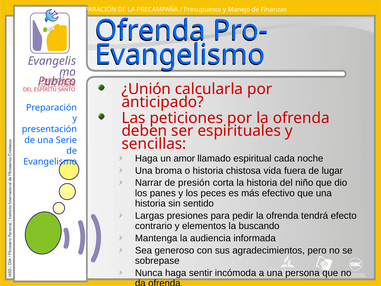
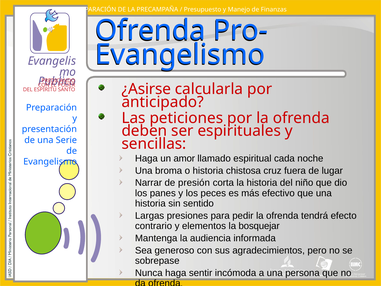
¿Unión: ¿Unión -> ¿Asirse
vida: vida -> cruz
buscando: buscando -> bosquejar
